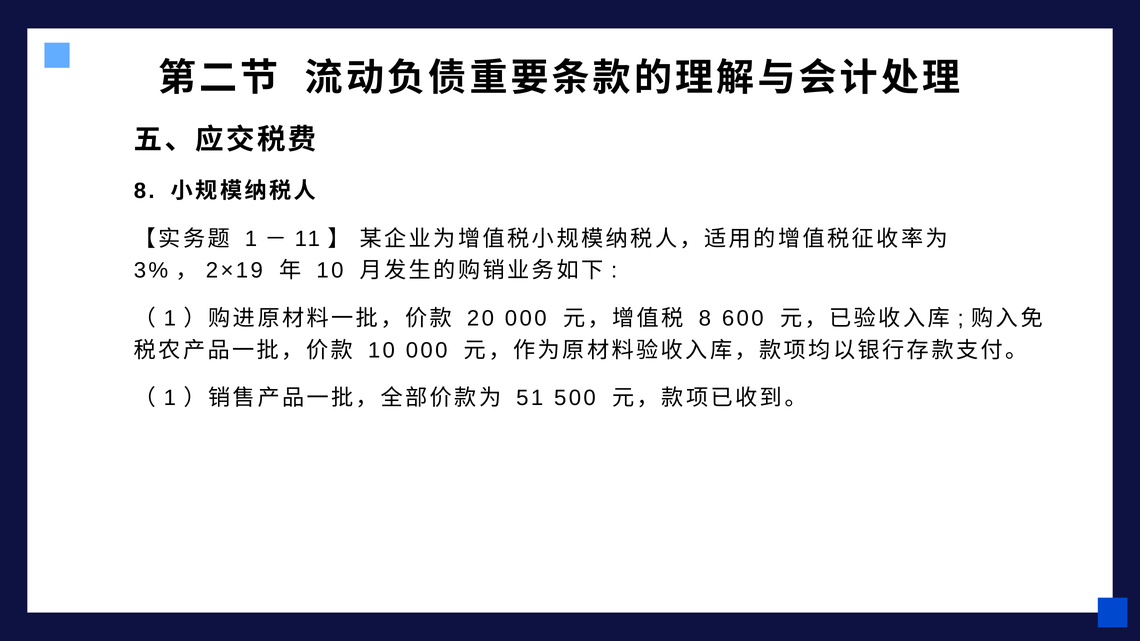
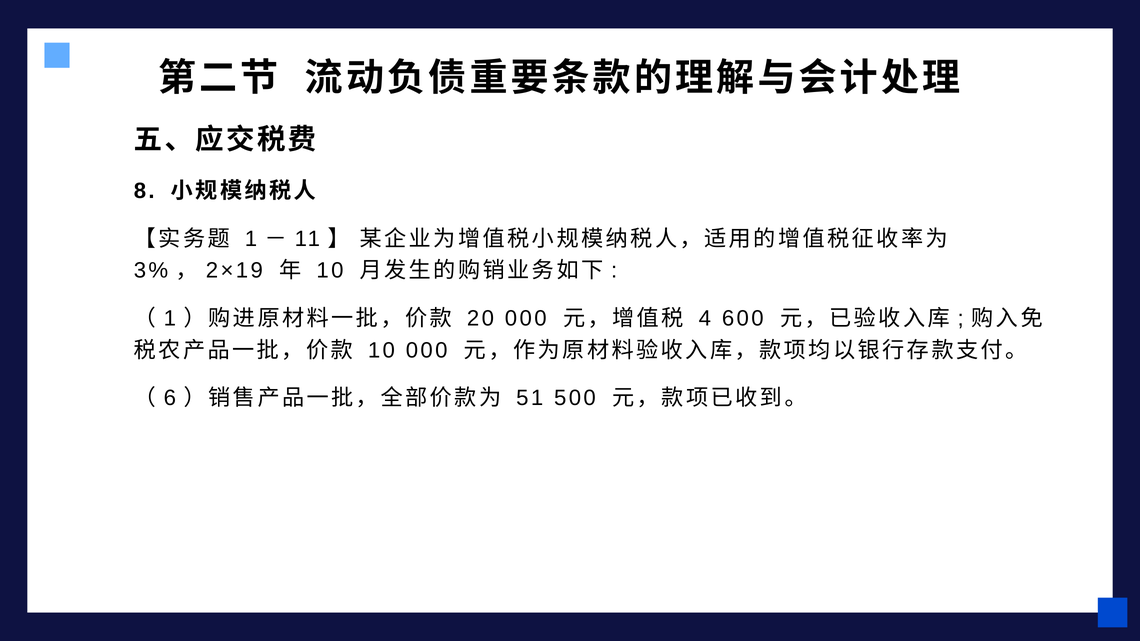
8 at (705, 319): 8 -> 4
1 at (170, 398): 1 -> 6
